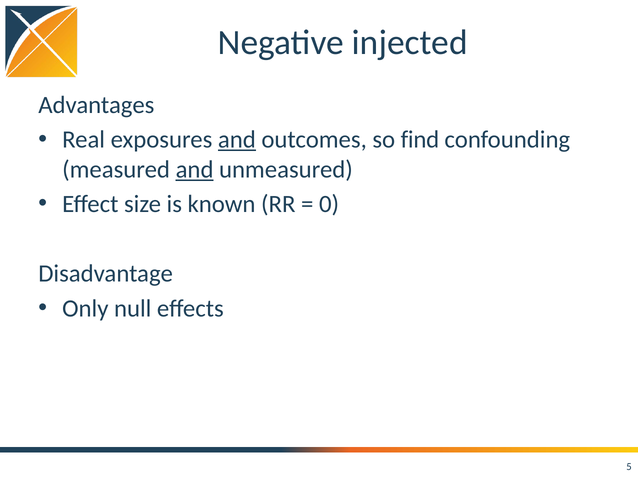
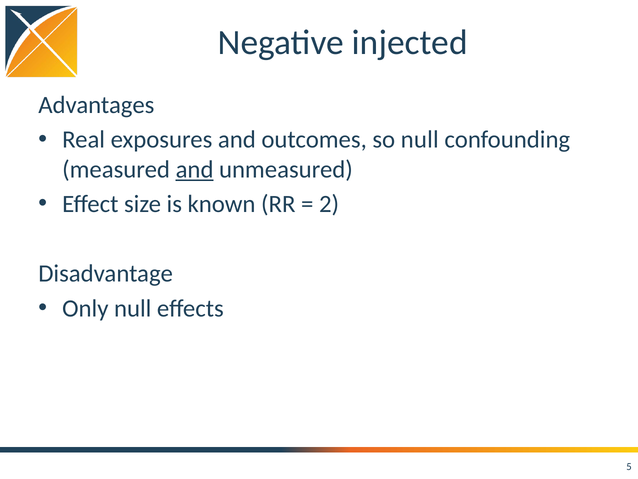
and at (237, 140) underline: present -> none
so find: find -> null
0: 0 -> 2
